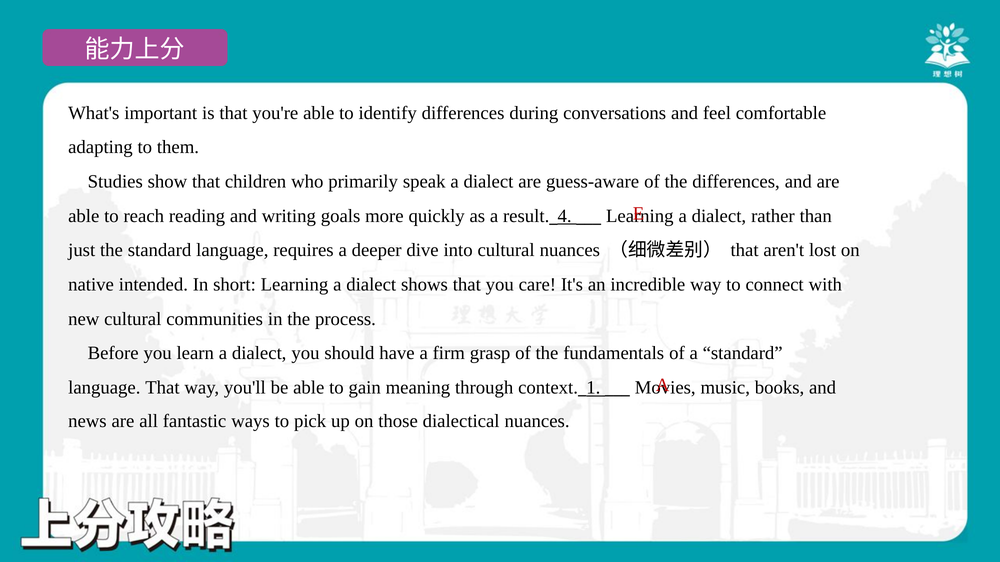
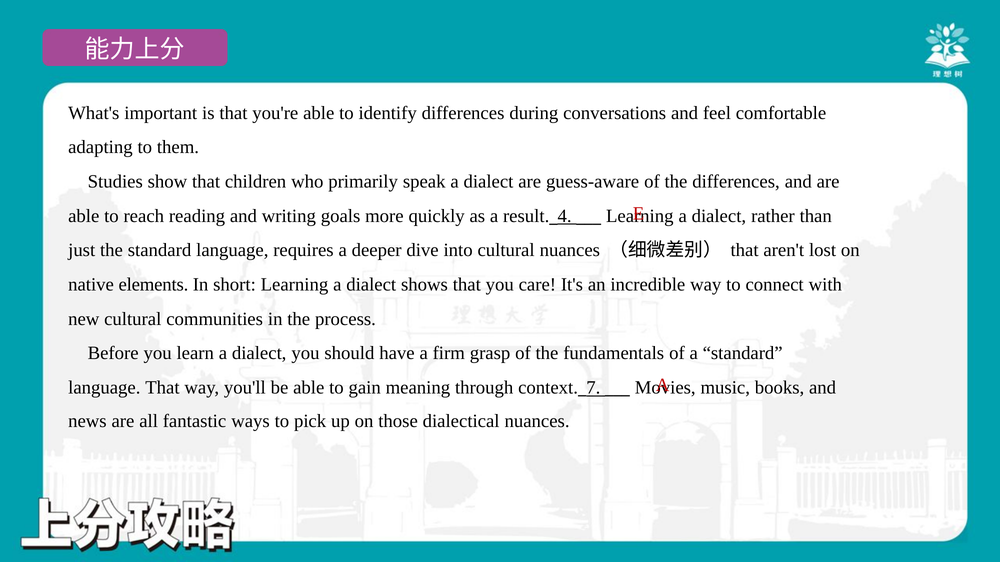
intended: intended -> elements
1: 1 -> 7
